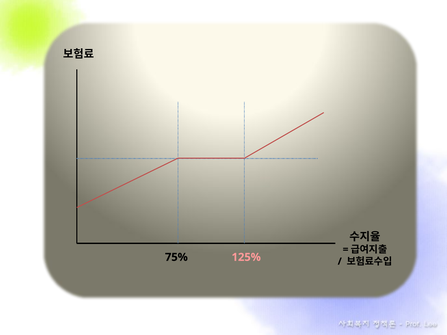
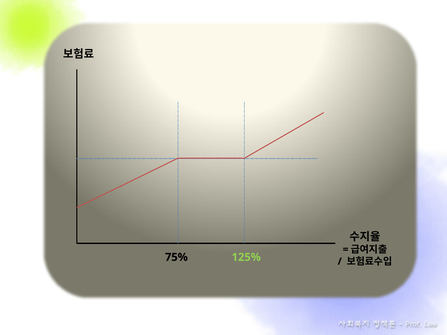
125% colour: pink -> light green
